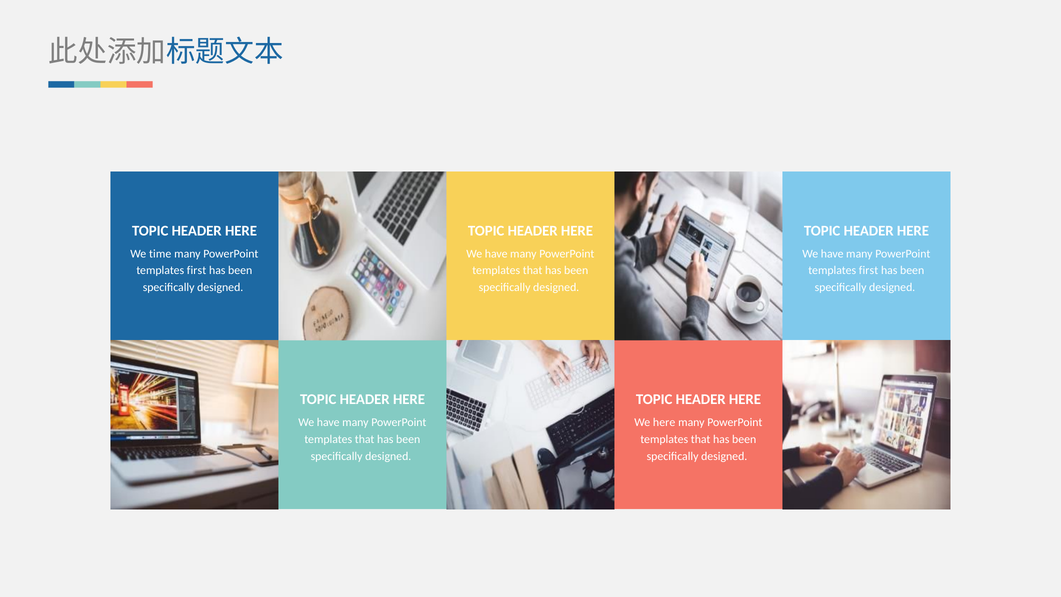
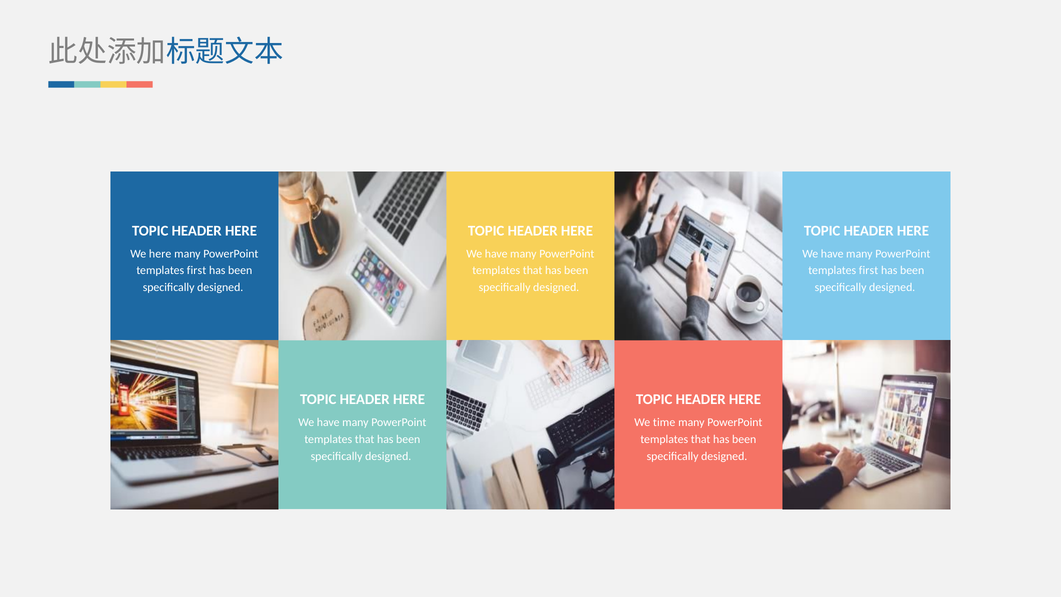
We time: time -> here
We here: here -> time
